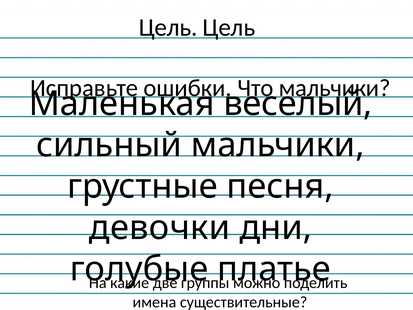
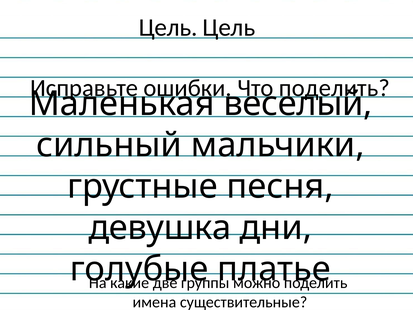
Что мальчики: мальчики -> поделить
девочки: девочки -> девушка
